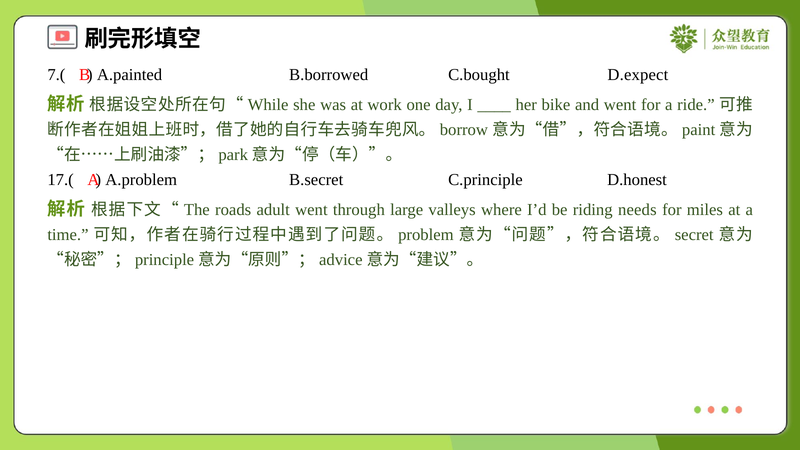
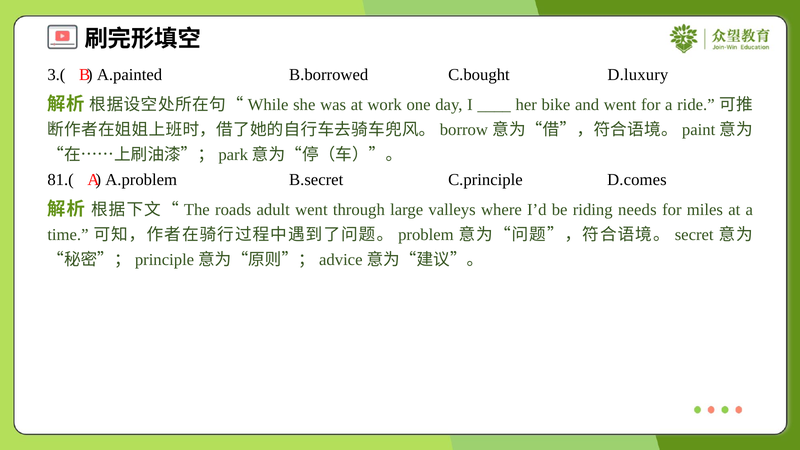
7.(: 7.( -> 3.(
D.expect: D.expect -> D.luxury
17.(: 17.( -> 81.(
D.honest: D.honest -> D.comes
